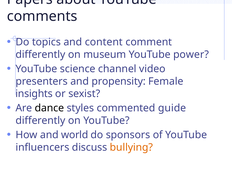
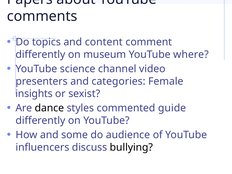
power: power -> where
propensity: propensity -> categories
world: world -> some
sponsors: sponsors -> audience
bullying colour: orange -> black
